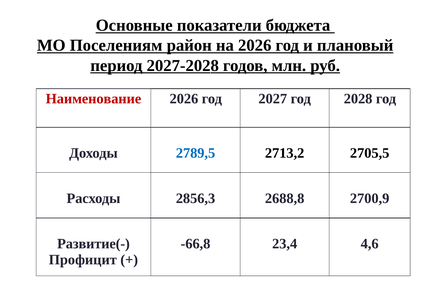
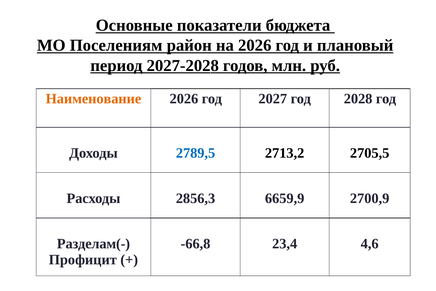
Наименование colour: red -> orange
2688,8: 2688,8 -> 6659,9
Развитие(-: Развитие(- -> Разделам(-
